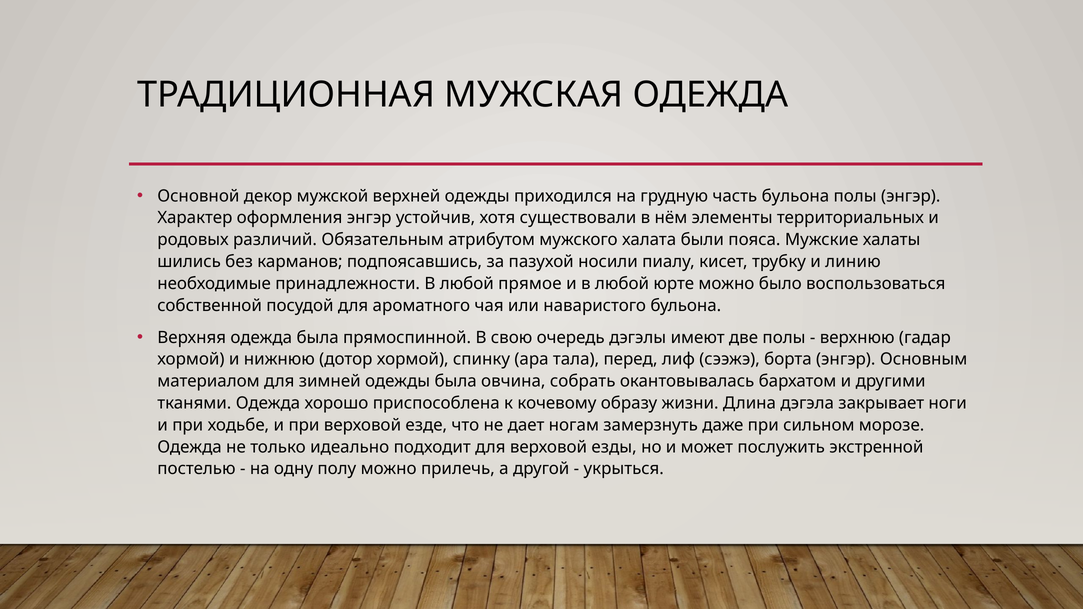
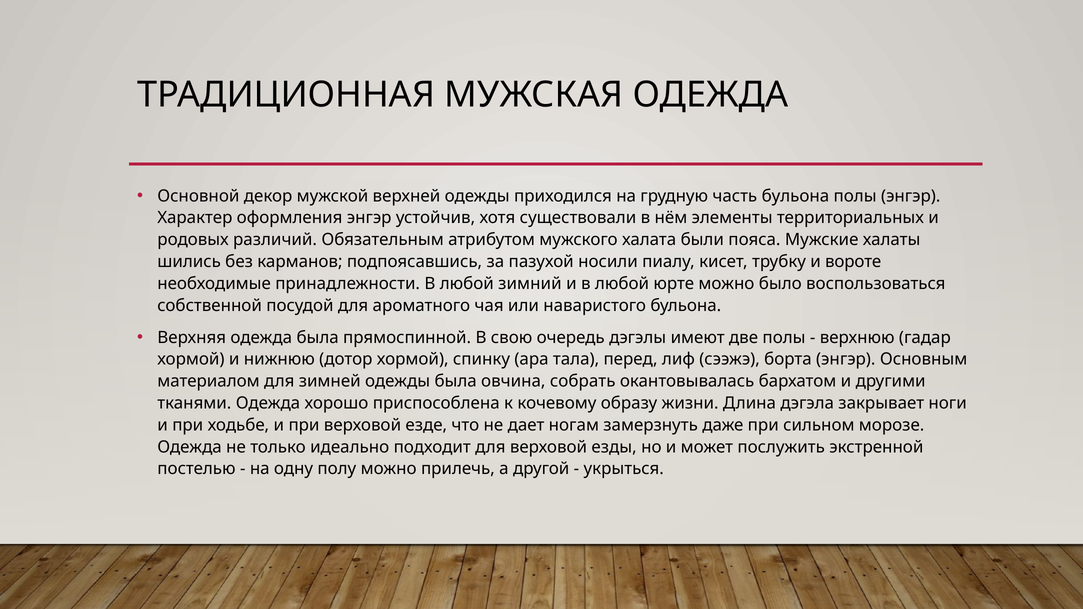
линию: линию -> вороте
прямое: прямое -> зимний
